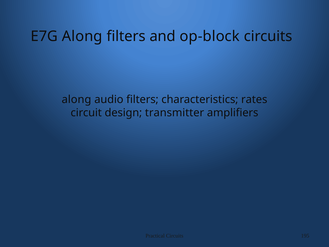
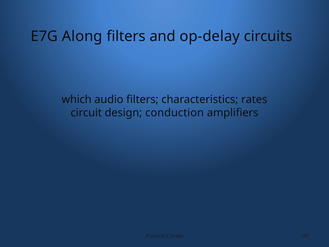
op-block: op-block -> op-delay
along at (76, 99): along -> which
transmitter: transmitter -> conduction
